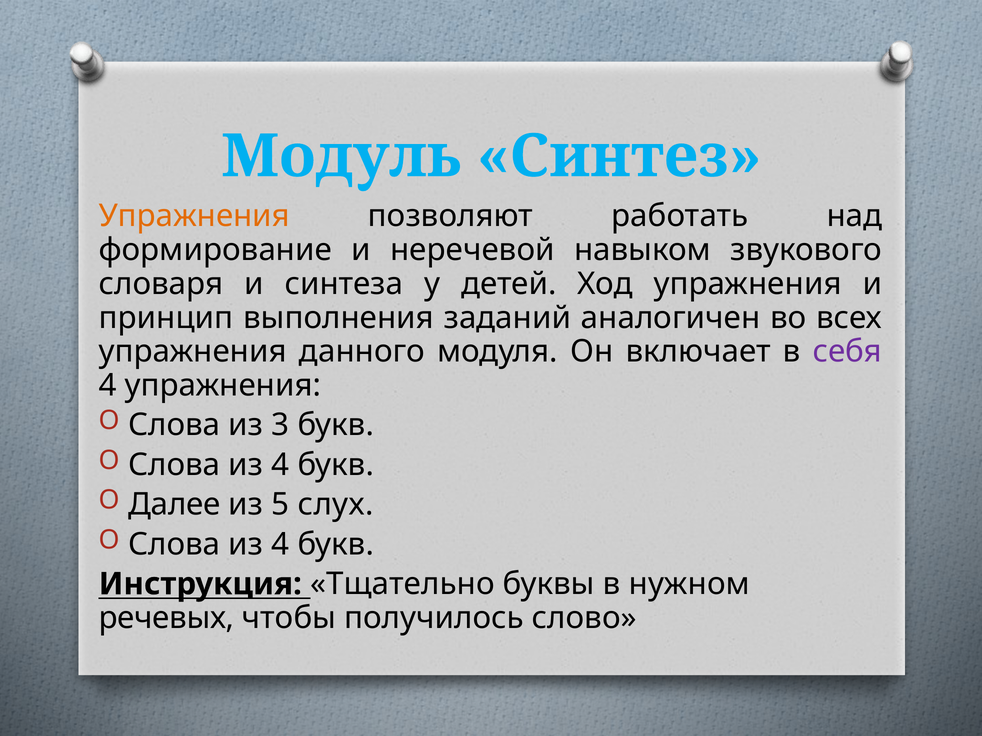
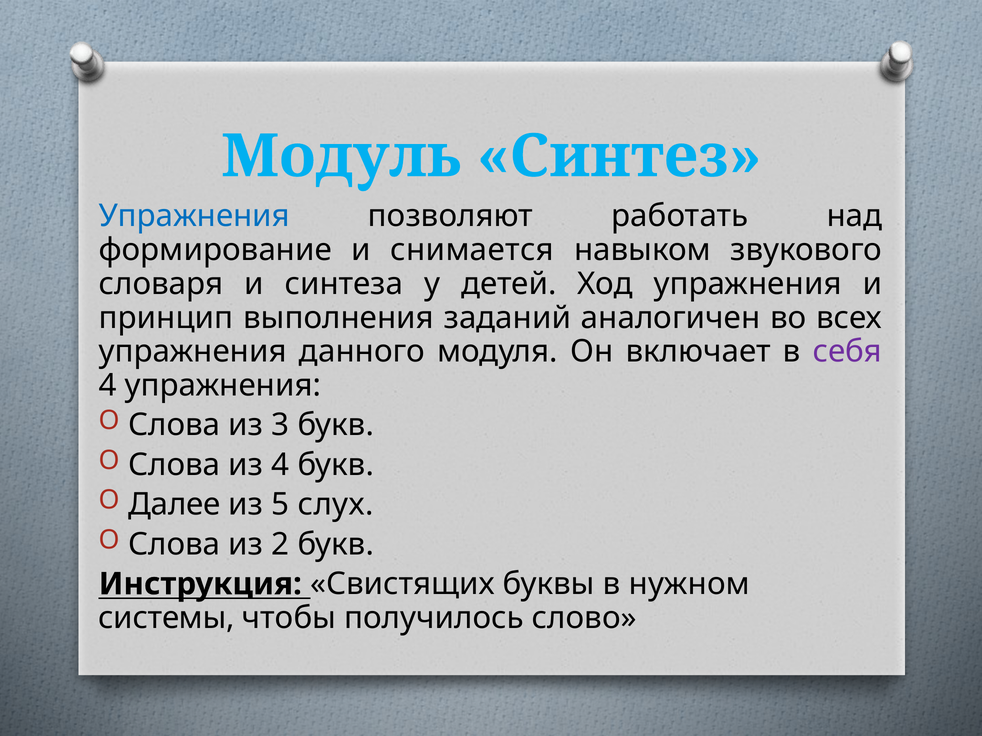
Упражнения at (194, 216) colour: orange -> blue
неречевой: неречевой -> снимается
4 at (280, 545): 4 -> 2
Тщательно: Тщательно -> Свистящих
речевых: речевых -> системы
